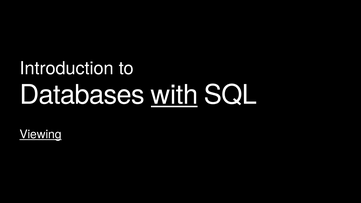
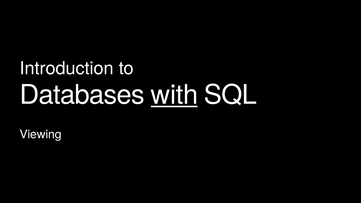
Viewing underline: present -> none
